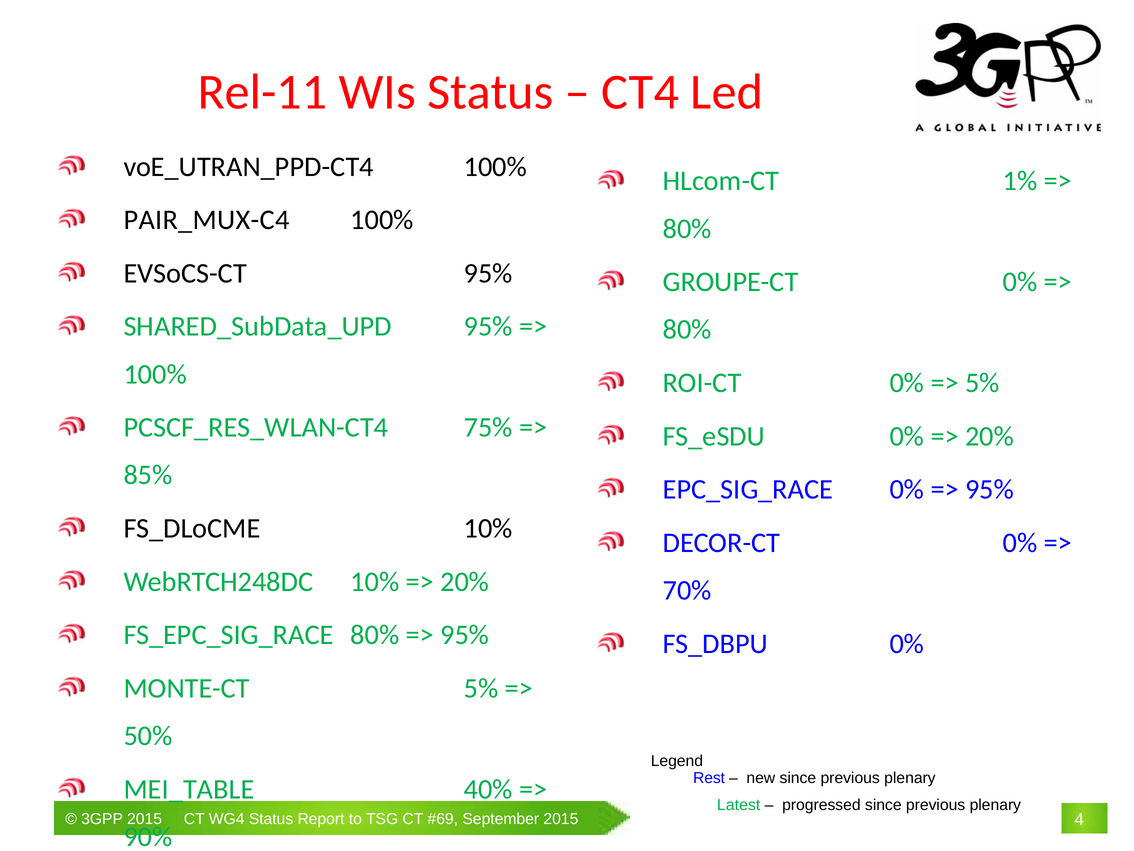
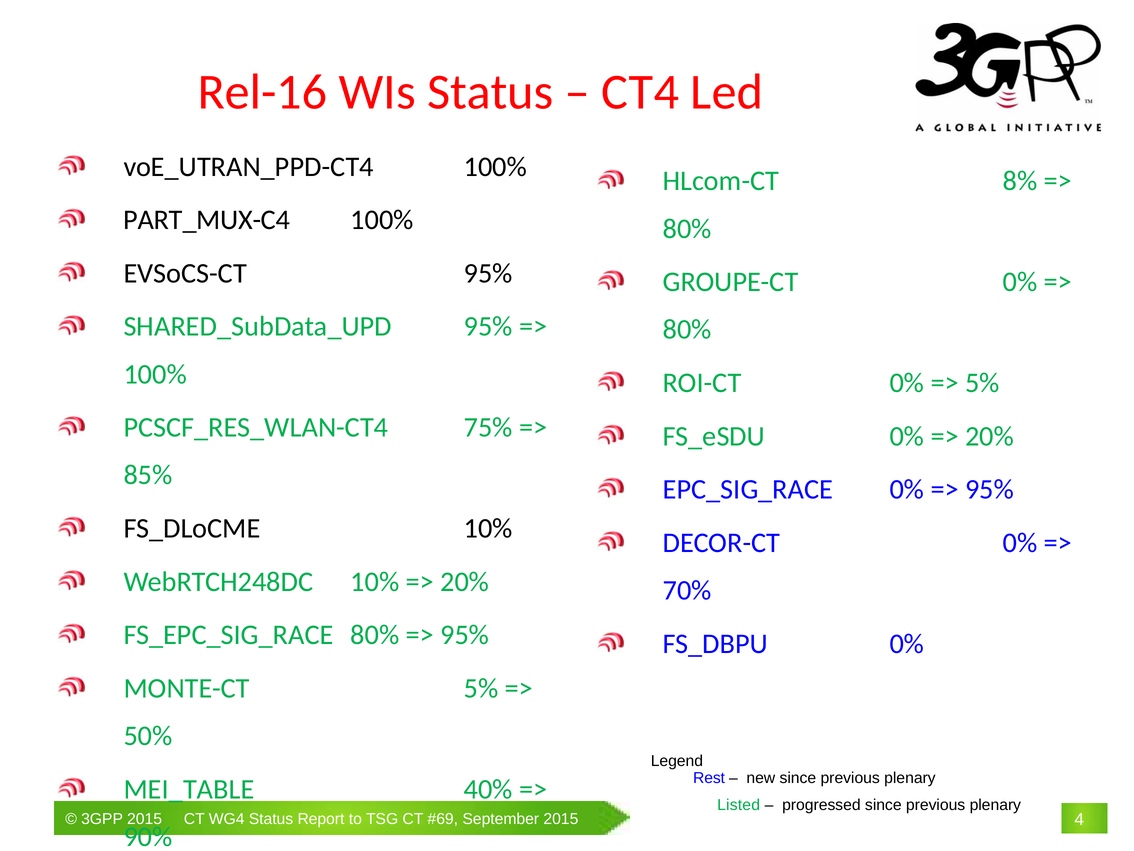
Rel-11: Rel-11 -> Rel-16
1%: 1% -> 8%
PAIR_MUX-C4: PAIR_MUX-C4 -> PART_MUX-C4
Latest: Latest -> Listed
